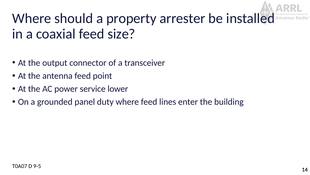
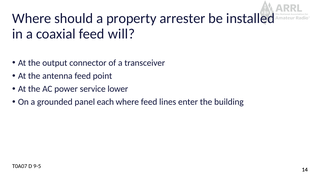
size: size -> will
duty: duty -> each
